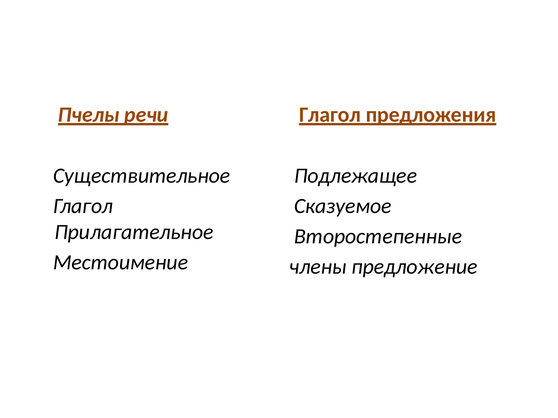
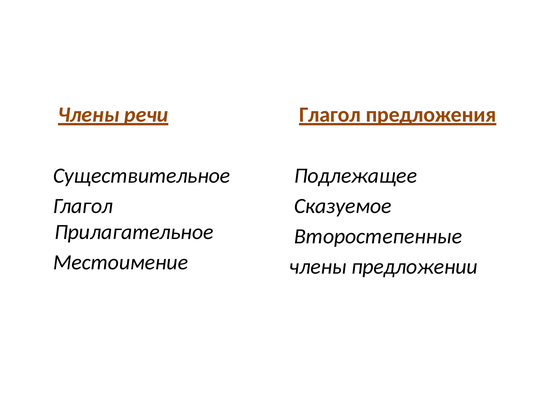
Пчелы at (89, 115): Пчелы -> Члены
предложение: предложение -> предложении
